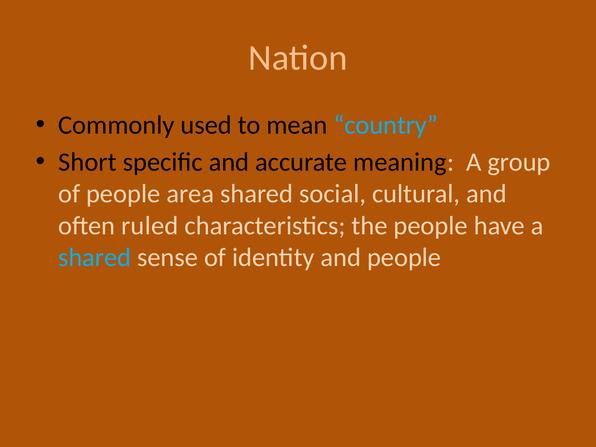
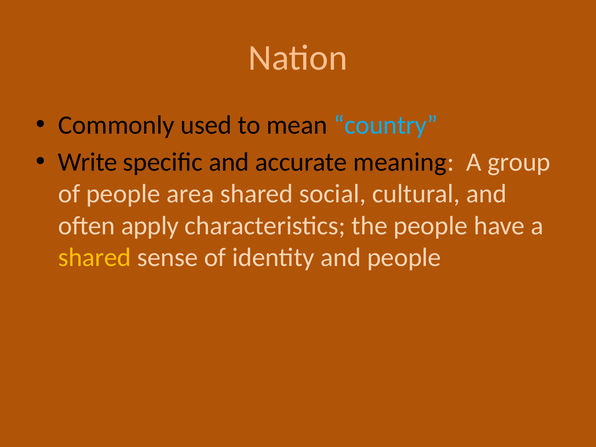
Short: Short -> Write
ruled: ruled -> apply
shared at (95, 258) colour: light blue -> yellow
